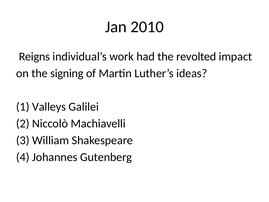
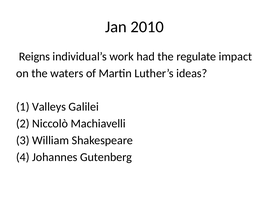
revolted: revolted -> regulate
signing: signing -> waters
